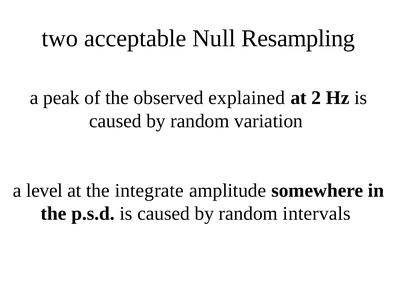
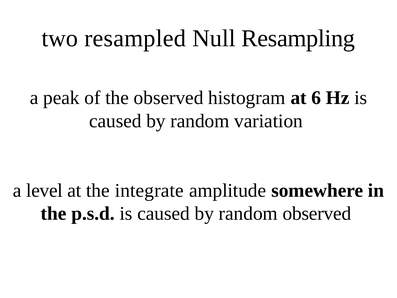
acceptable: acceptable -> resampled
explained: explained -> histogram
2: 2 -> 6
random intervals: intervals -> observed
